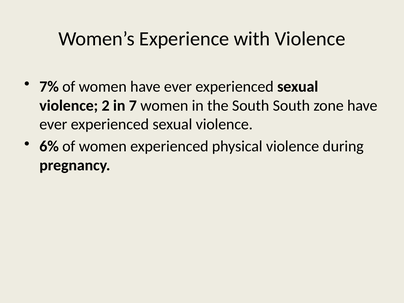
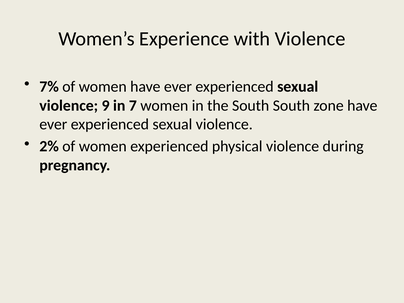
2: 2 -> 9
6%: 6% -> 2%
